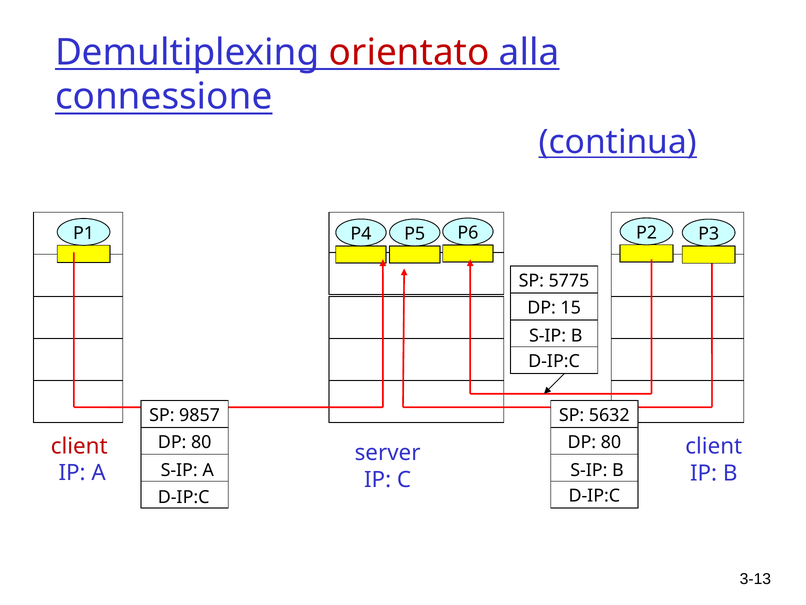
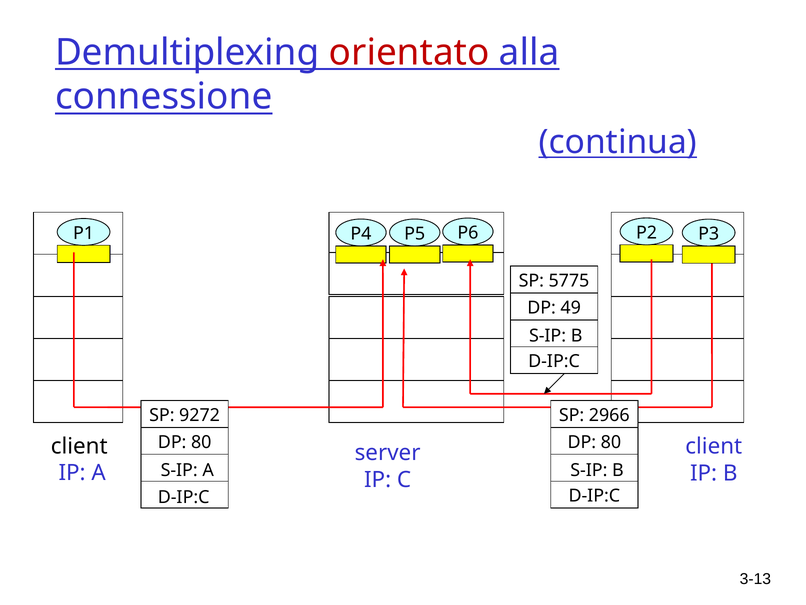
15: 15 -> 49
9857: 9857 -> 9272
5632: 5632 -> 2966
client at (79, 446) colour: red -> black
